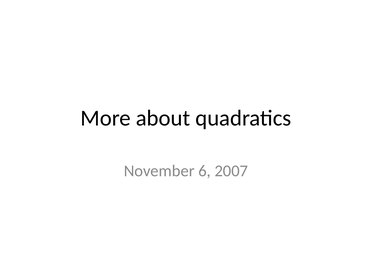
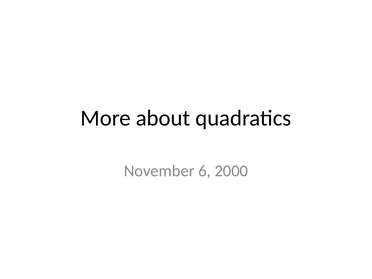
2007: 2007 -> 2000
